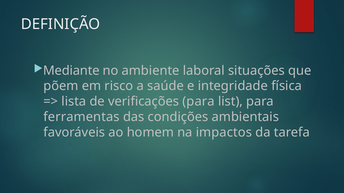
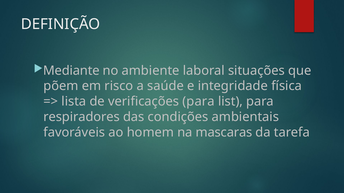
ferramentas: ferramentas -> respiradores
impactos: impactos -> mascaras
